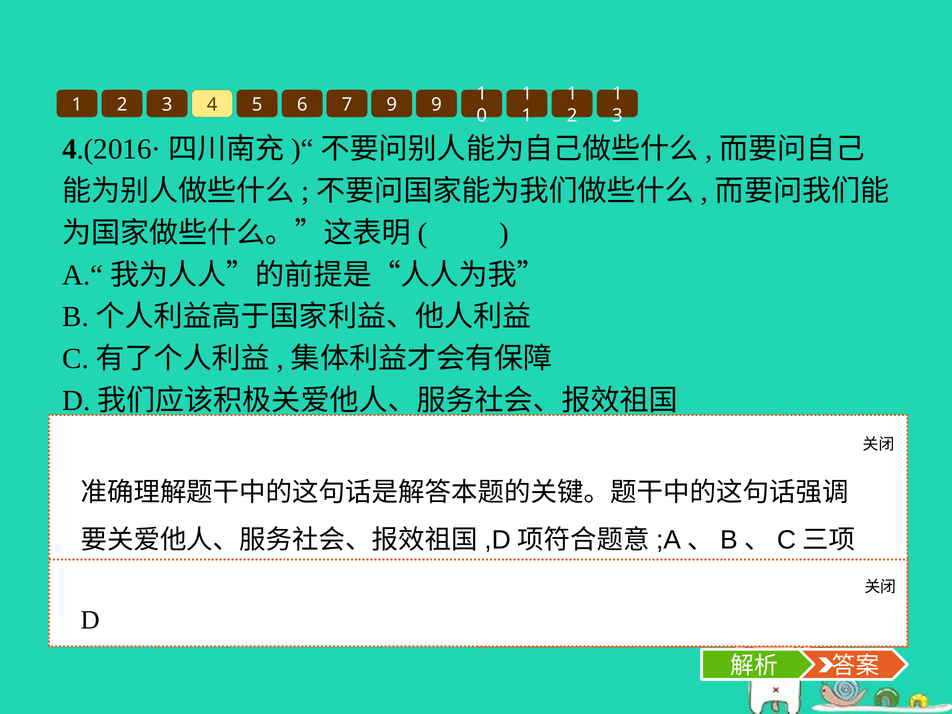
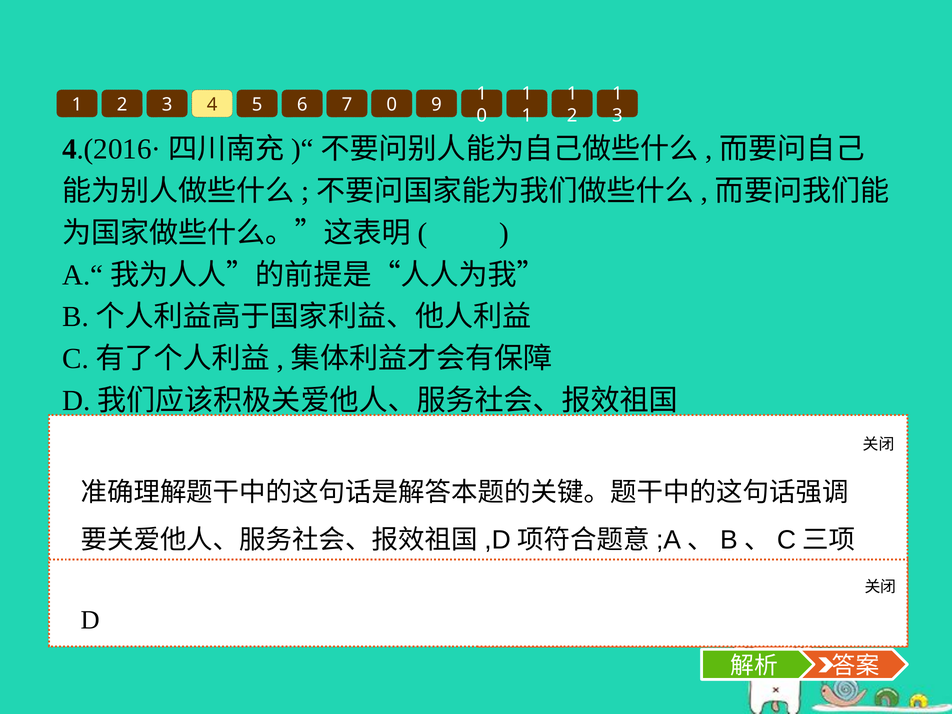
7 9: 9 -> 0
